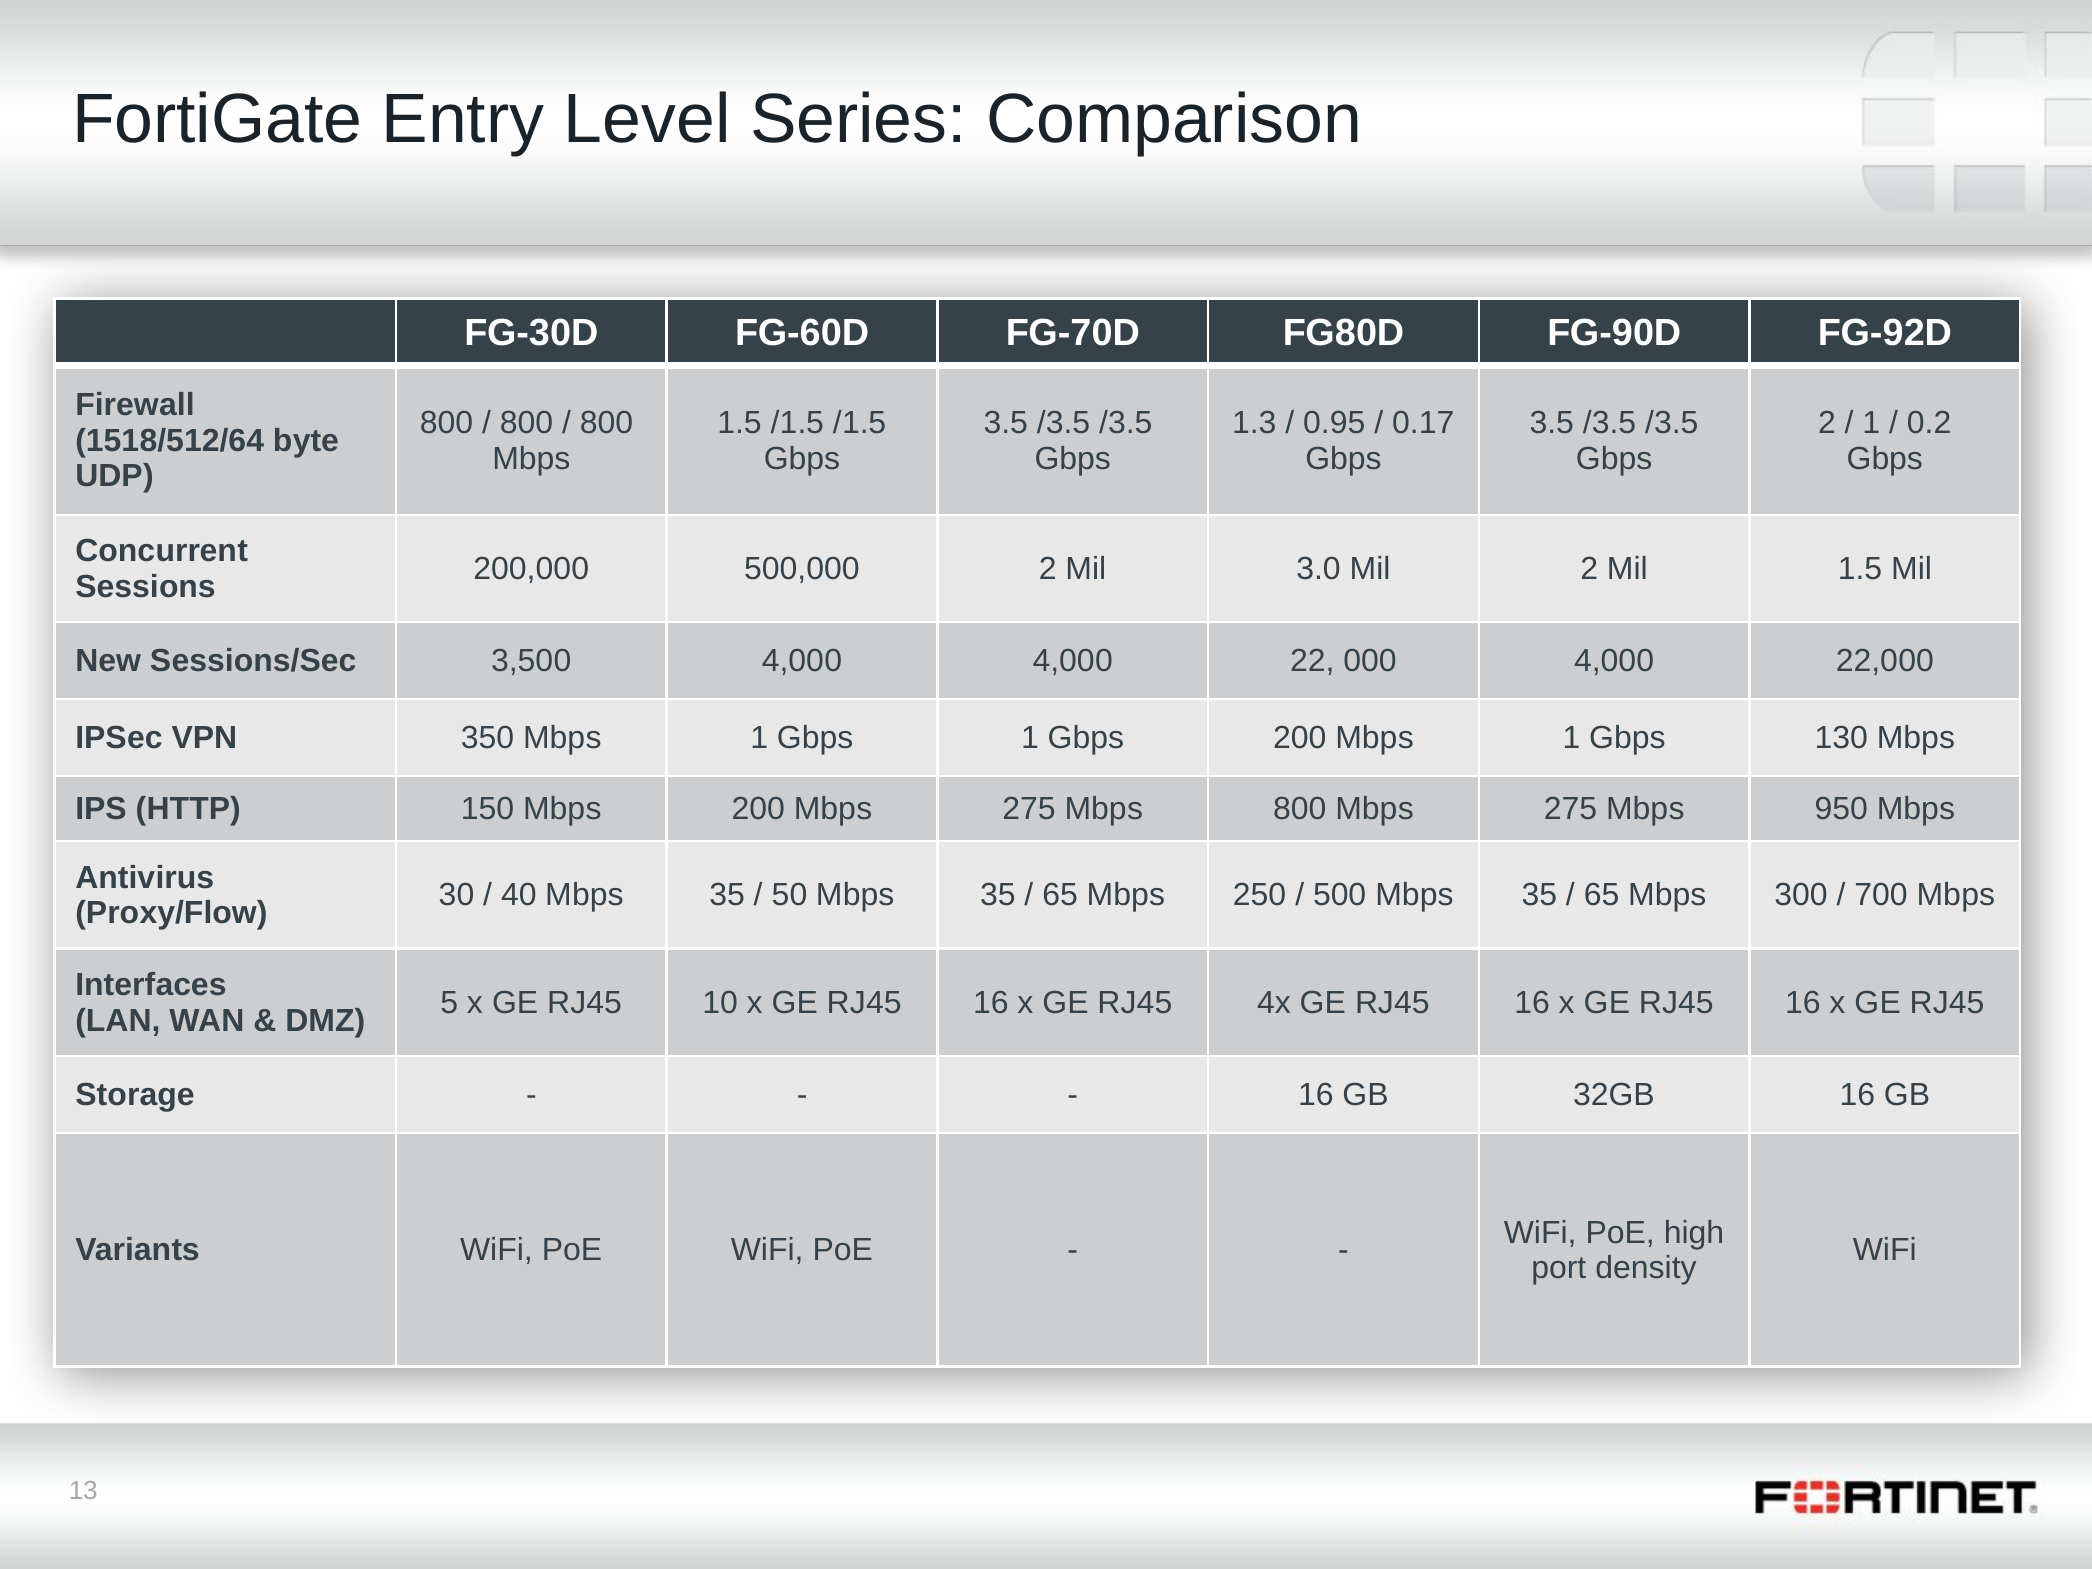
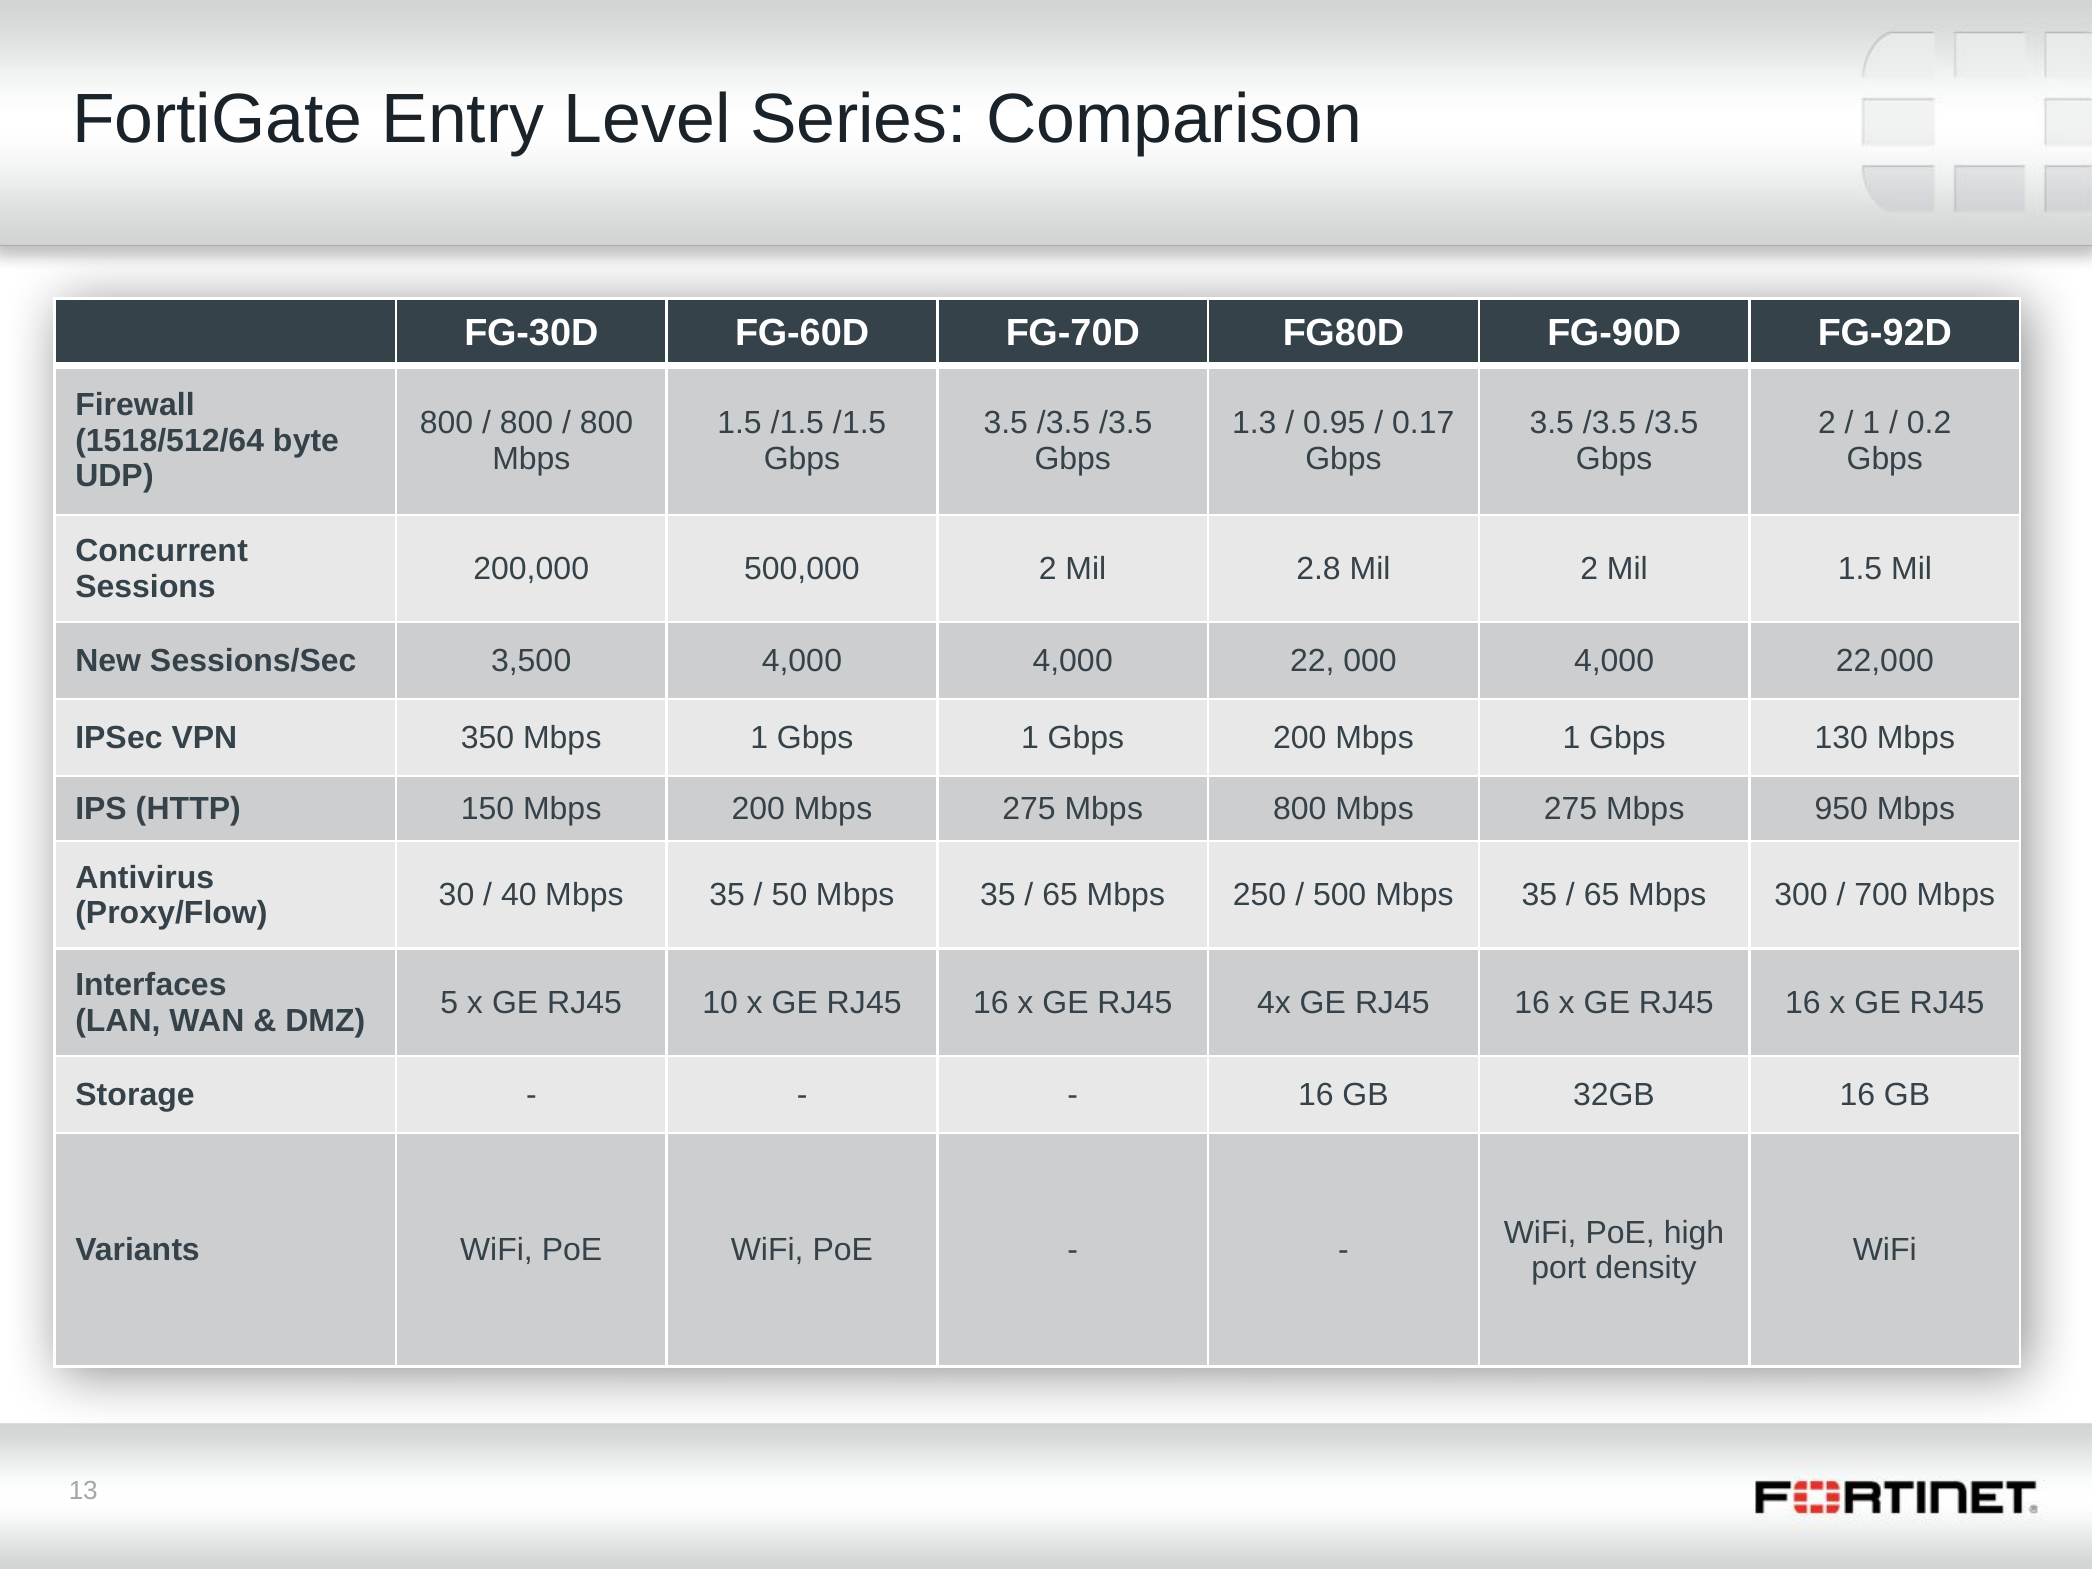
3.0: 3.0 -> 2.8
